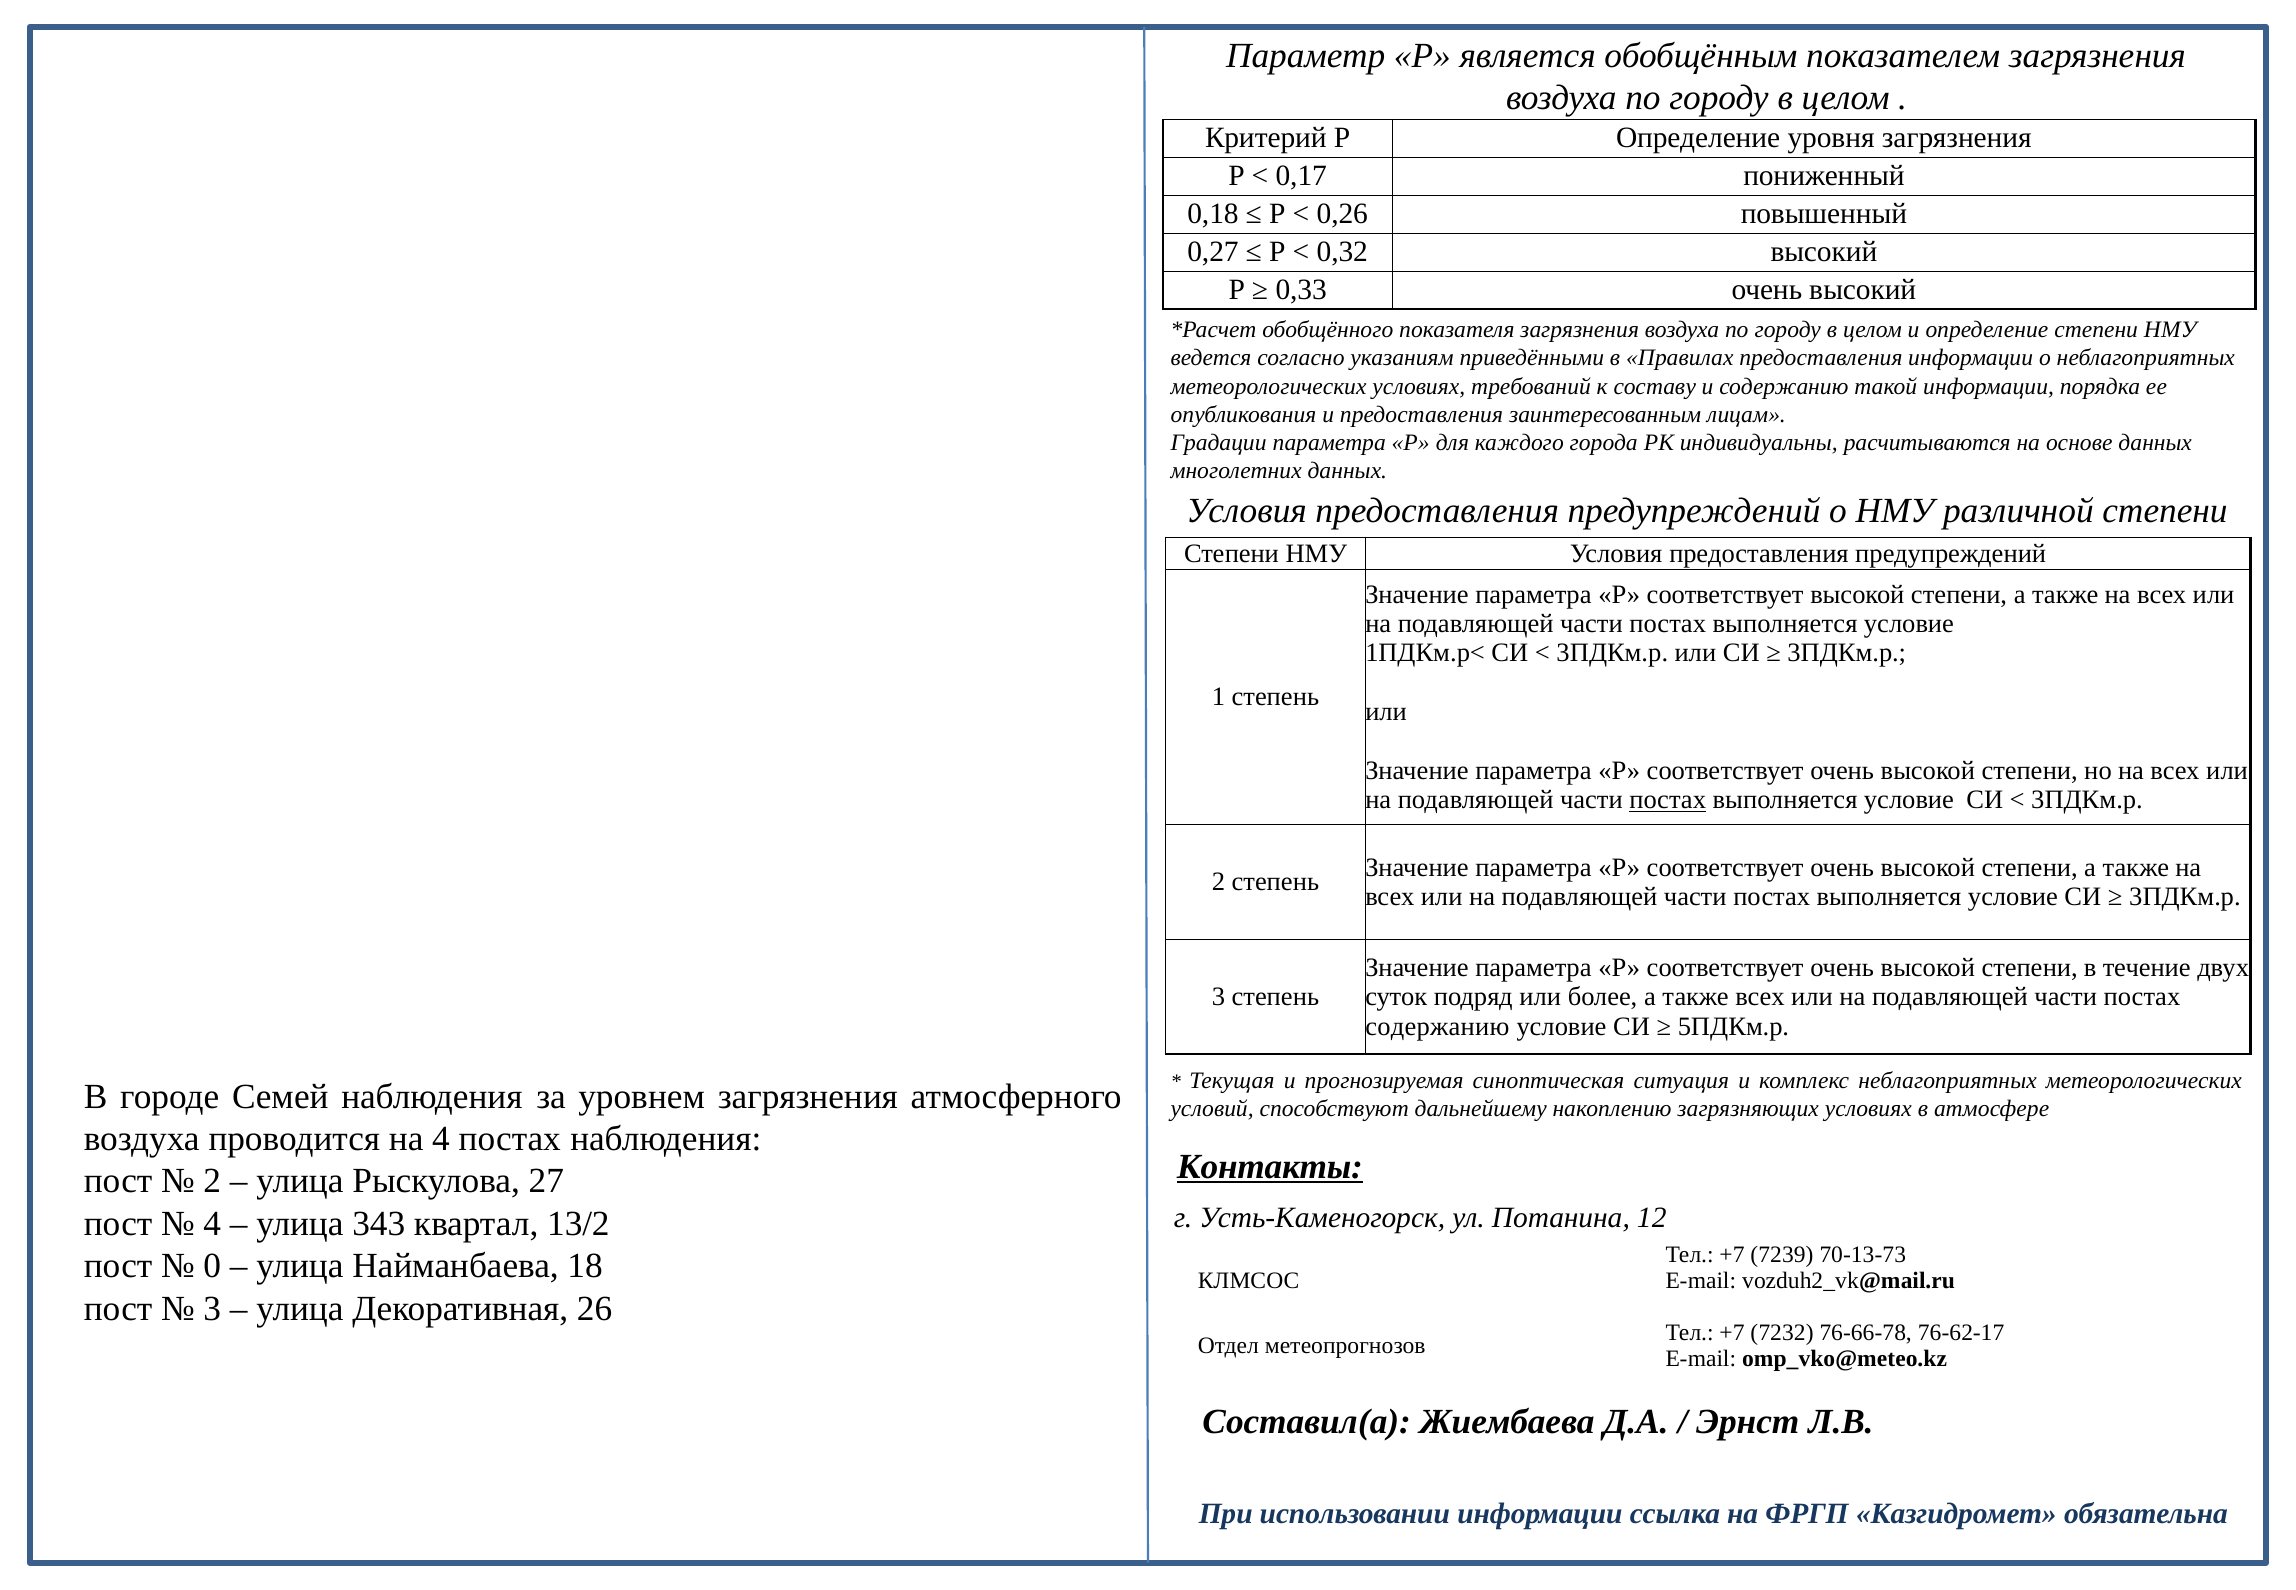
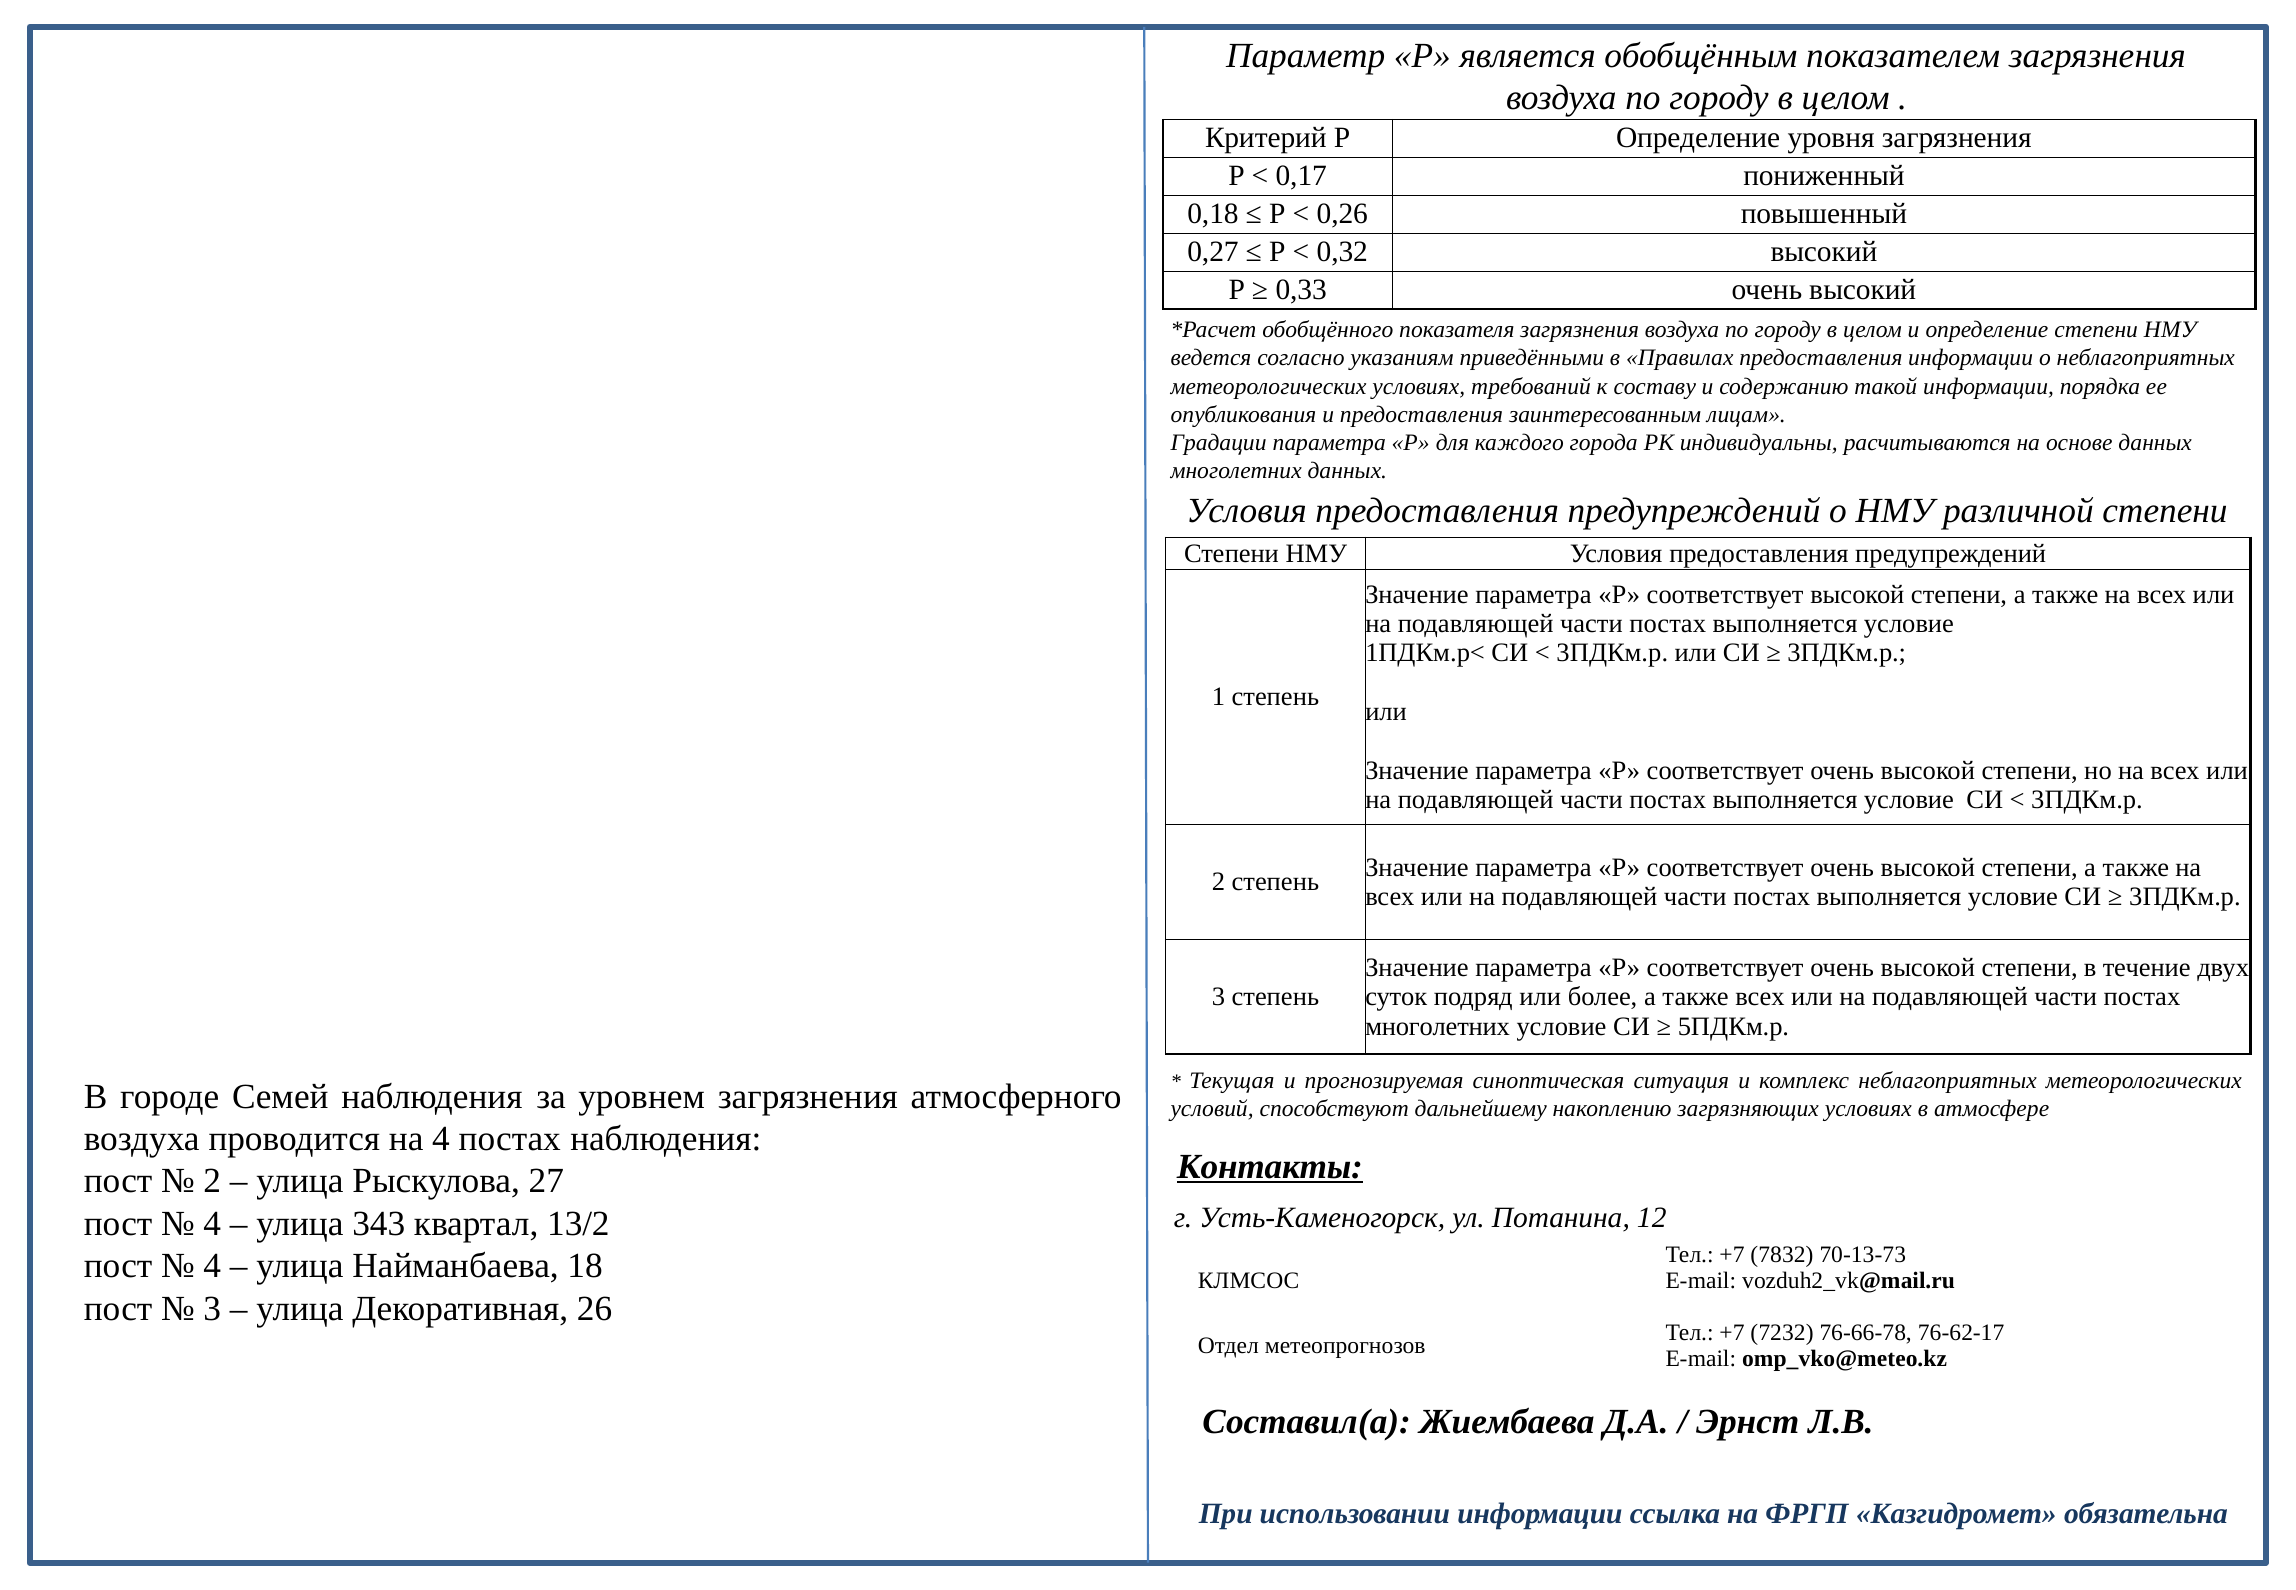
постах at (1668, 800) underline: present -> none
содержанию at (1437, 1026): содержанию -> многолетних
7239: 7239 -> 7832
0 at (212, 1266): 0 -> 4
